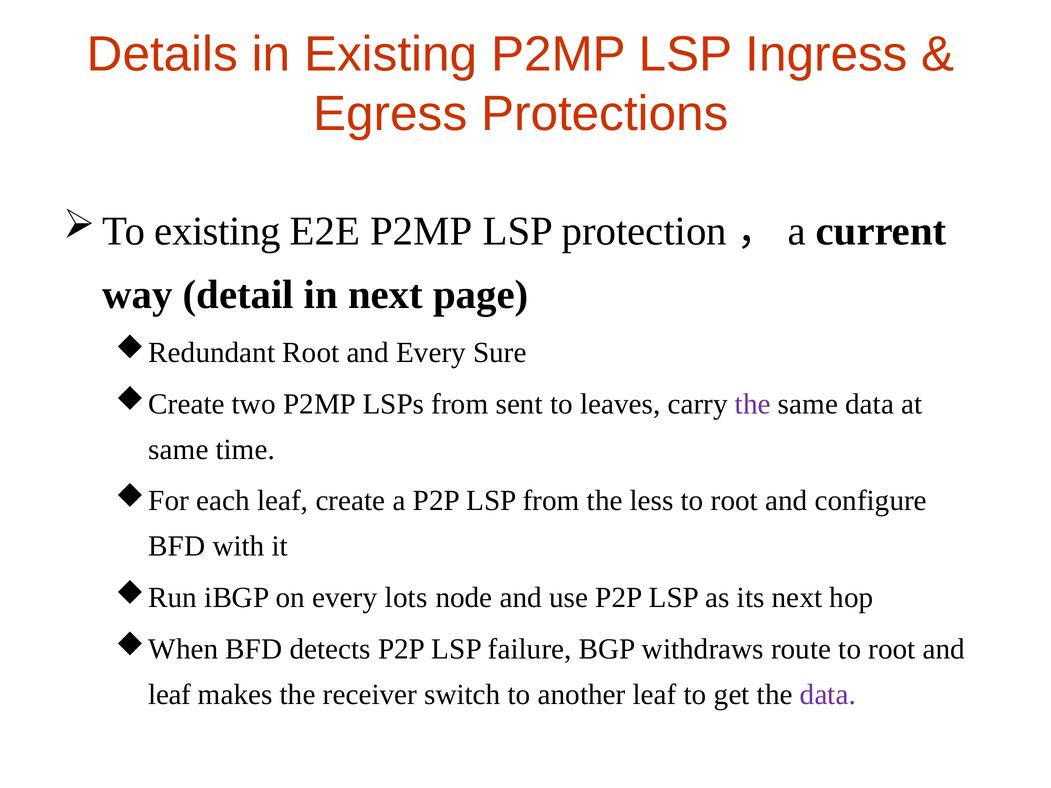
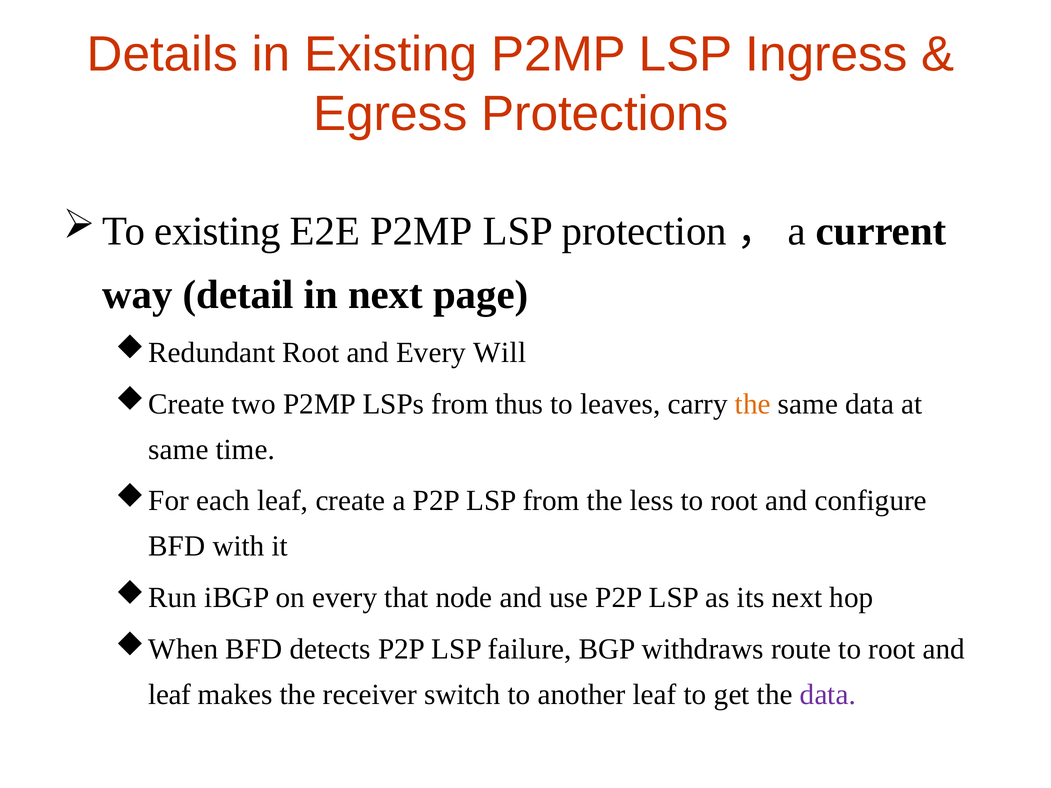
Sure: Sure -> Will
sent: sent -> thus
the at (753, 404) colour: purple -> orange
lots: lots -> that
